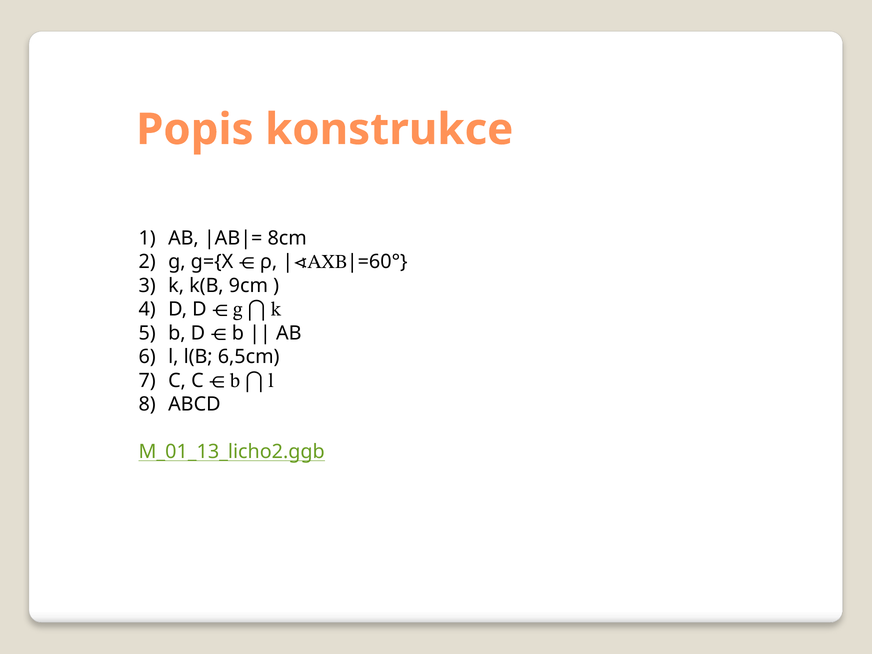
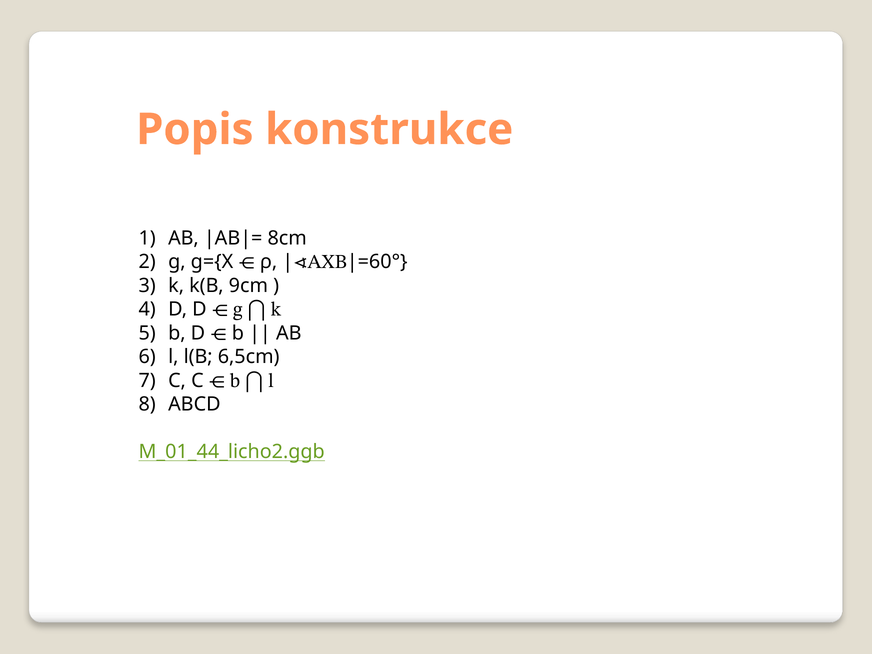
M_01_13_licho2.ggb: M_01_13_licho2.ggb -> M_01_44_licho2.ggb
